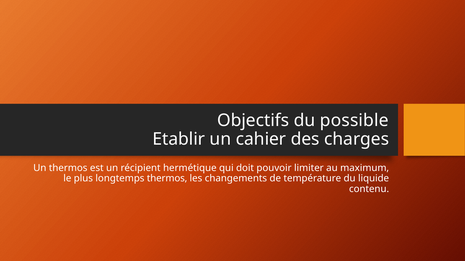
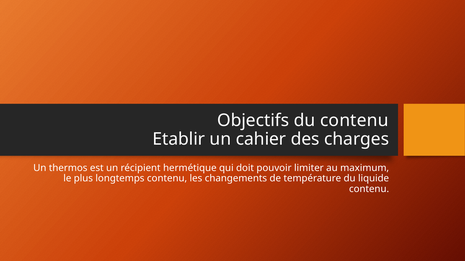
du possible: possible -> contenu
longtemps thermos: thermos -> contenu
